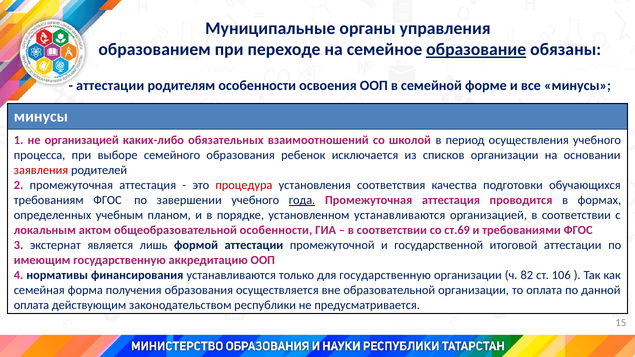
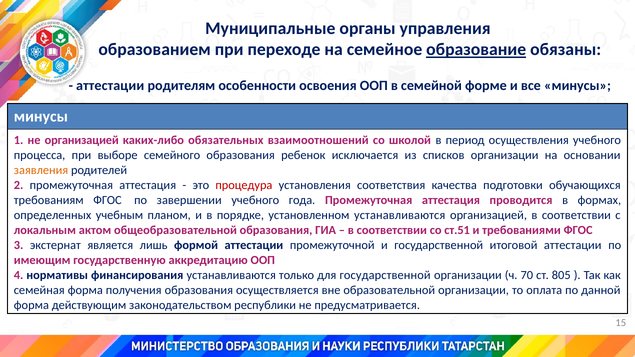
заявления colour: red -> orange
года underline: present -> none
общеобразовательной особенности: особенности -> образования
ст.69: ст.69 -> ст.51
для государственную: государственную -> государственной
82: 82 -> 70
106: 106 -> 805
оплата at (31, 305): оплата -> форма
